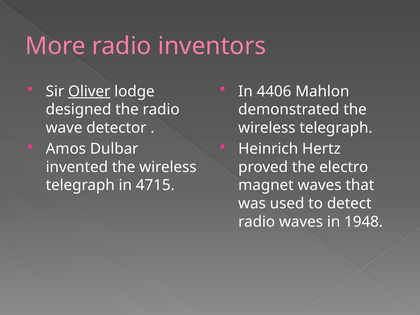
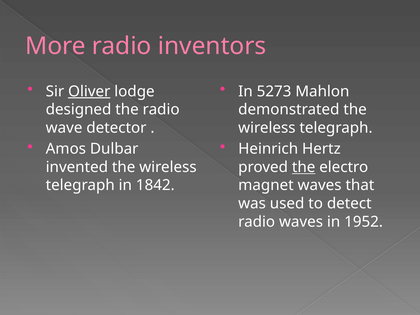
4406: 4406 -> 5273
the at (304, 167) underline: none -> present
4715: 4715 -> 1842
1948: 1948 -> 1952
